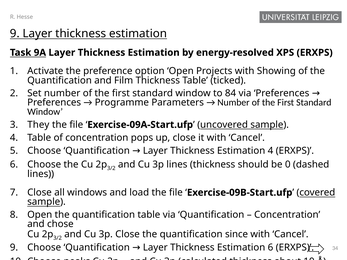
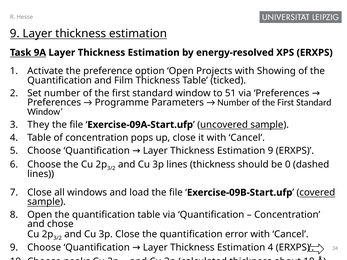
84: 84 -> 51
Estimation 4: 4 -> 9
since: since -> error
Estimation 6: 6 -> 4
